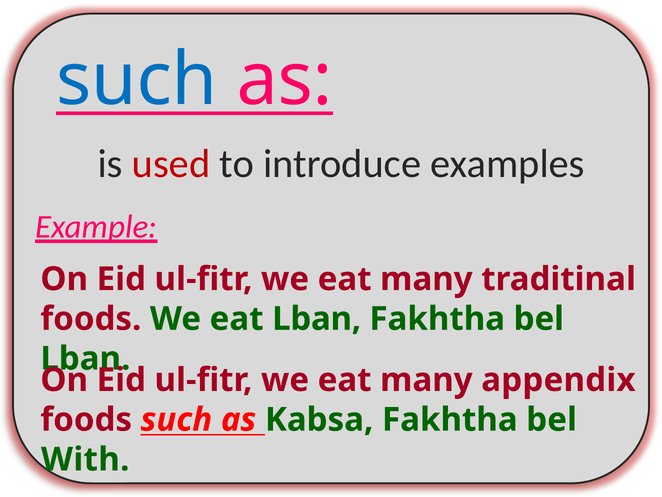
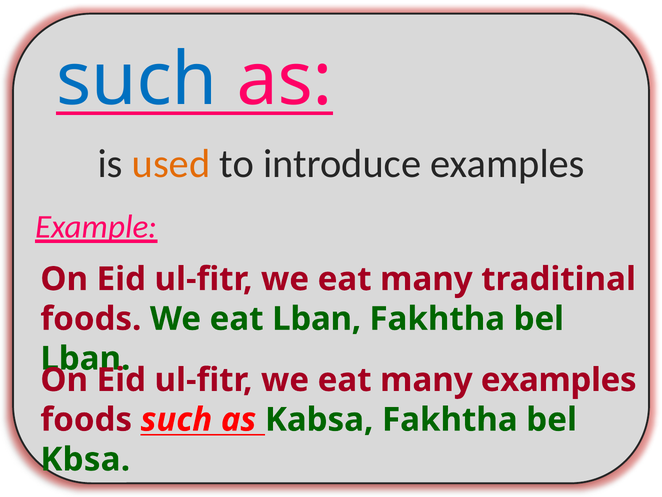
used colour: red -> orange
many appendix: appendix -> examples
With: With -> Kbsa
